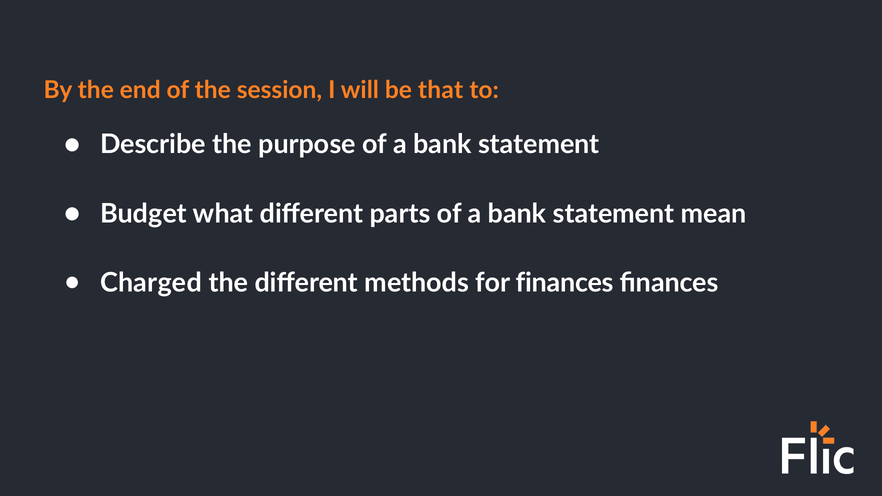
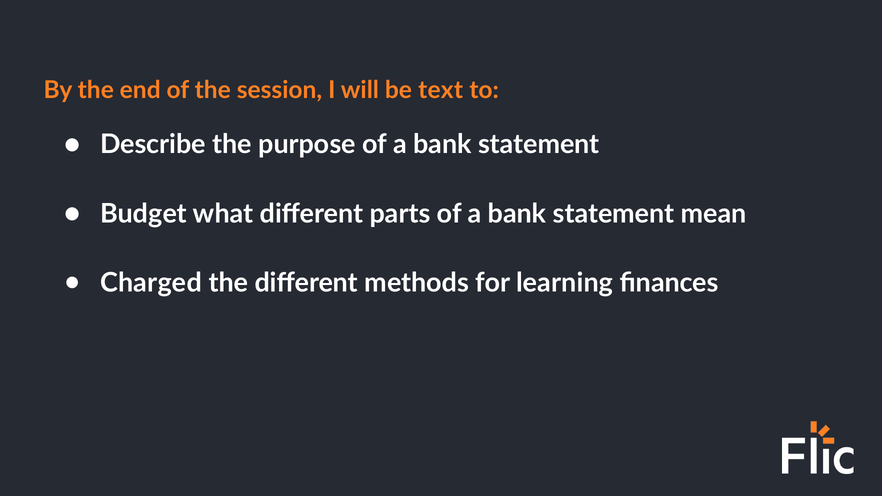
that: that -> text
for finances: finances -> learning
